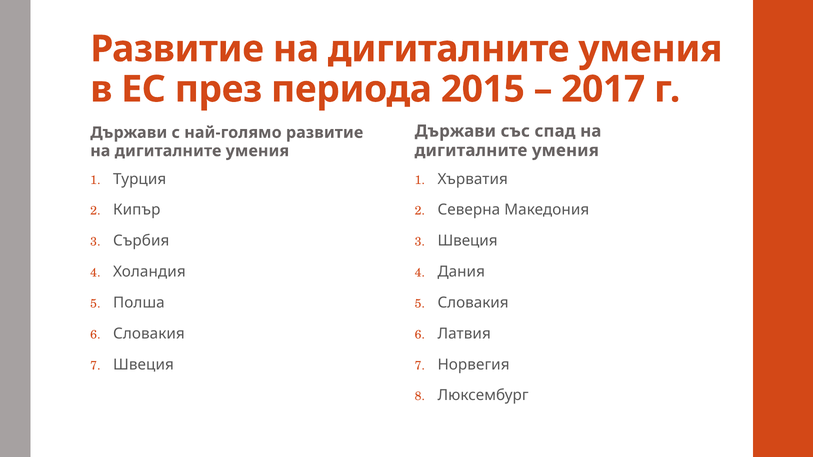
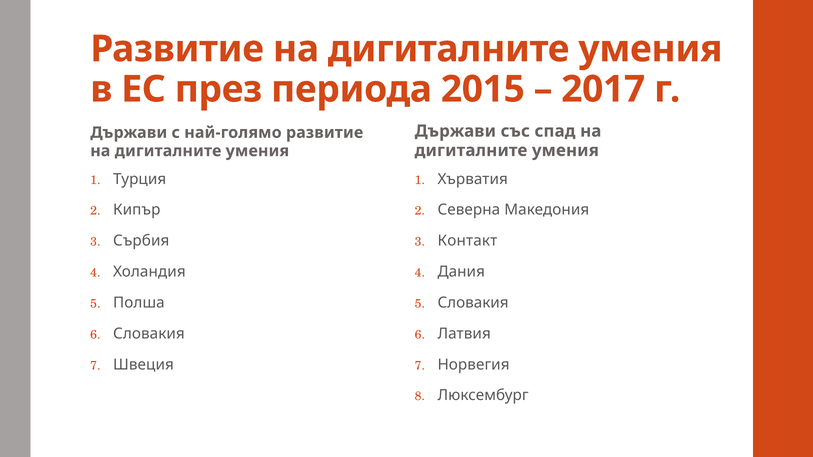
Швеция at (468, 241): Швеция -> Контакт
